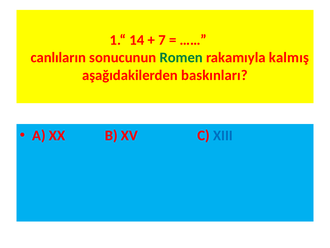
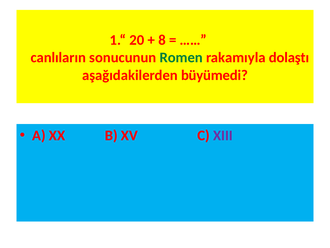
14: 14 -> 20
7: 7 -> 8
kalmış: kalmış -> dolaştı
baskınları: baskınları -> büyümedi
XIII colour: blue -> purple
